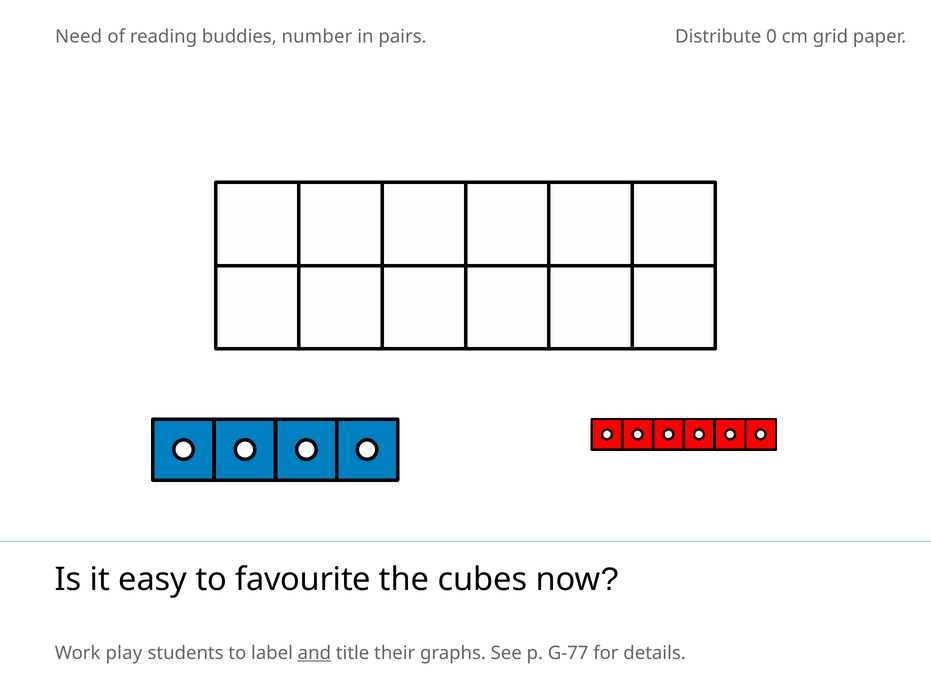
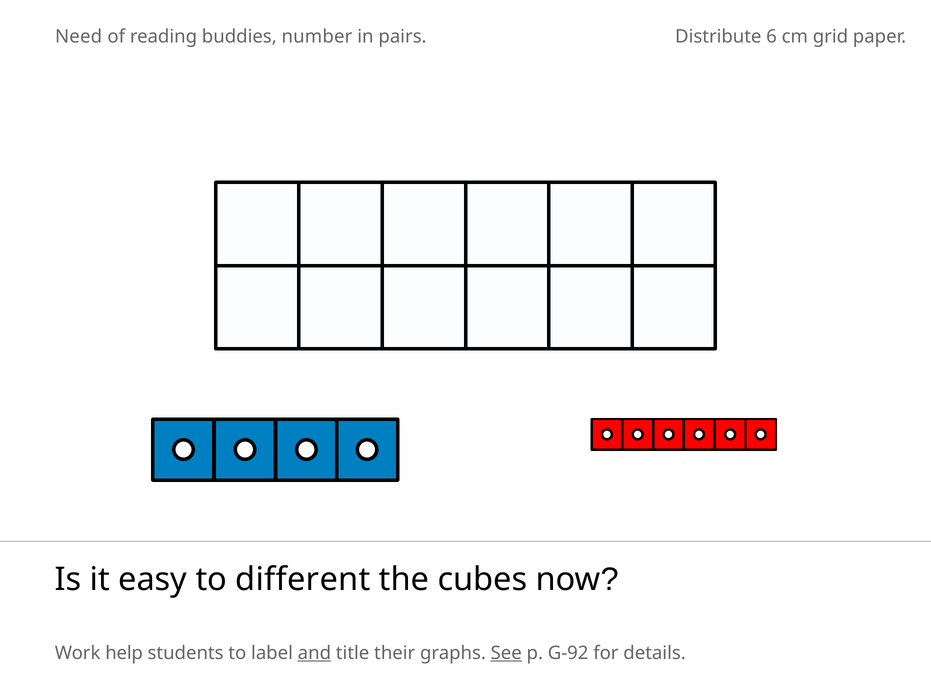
0: 0 -> 6
favourite: favourite -> different
play: play -> help
See underline: none -> present
G-77: G-77 -> G-92
